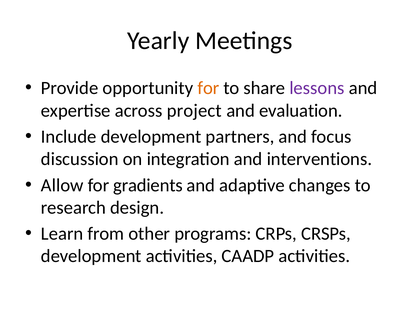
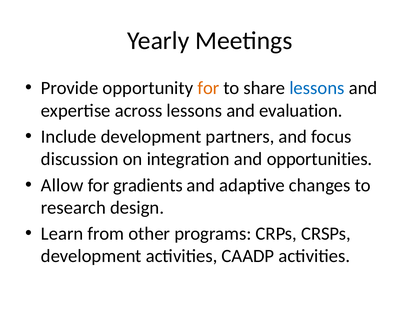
lessons at (317, 88) colour: purple -> blue
across project: project -> lessons
interventions: interventions -> opportunities
